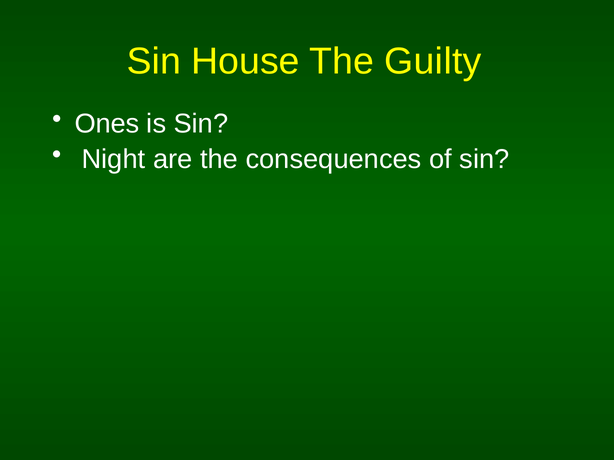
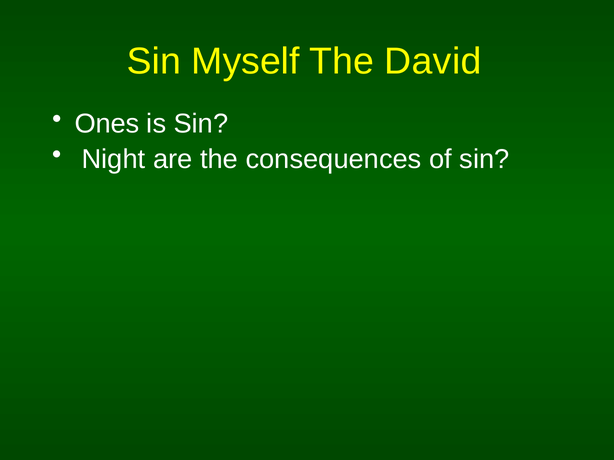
House: House -> Myself
Guilty: Guilty -> David
